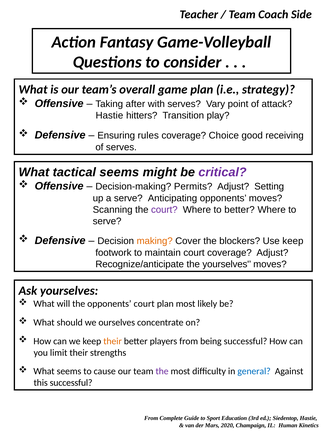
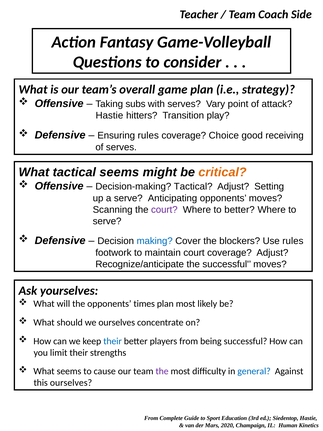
after: after -> subs
critical colour: purple -> orange
Decision-making Permits: Permits -> Tactical
making colour: orange -> blue
Use keep: keep -> rules
the yourselves: yourselves -> successful
opponents court: court -> times
their at (113, 341) colour: orange -> blue
this successful: successful -> ourselves
